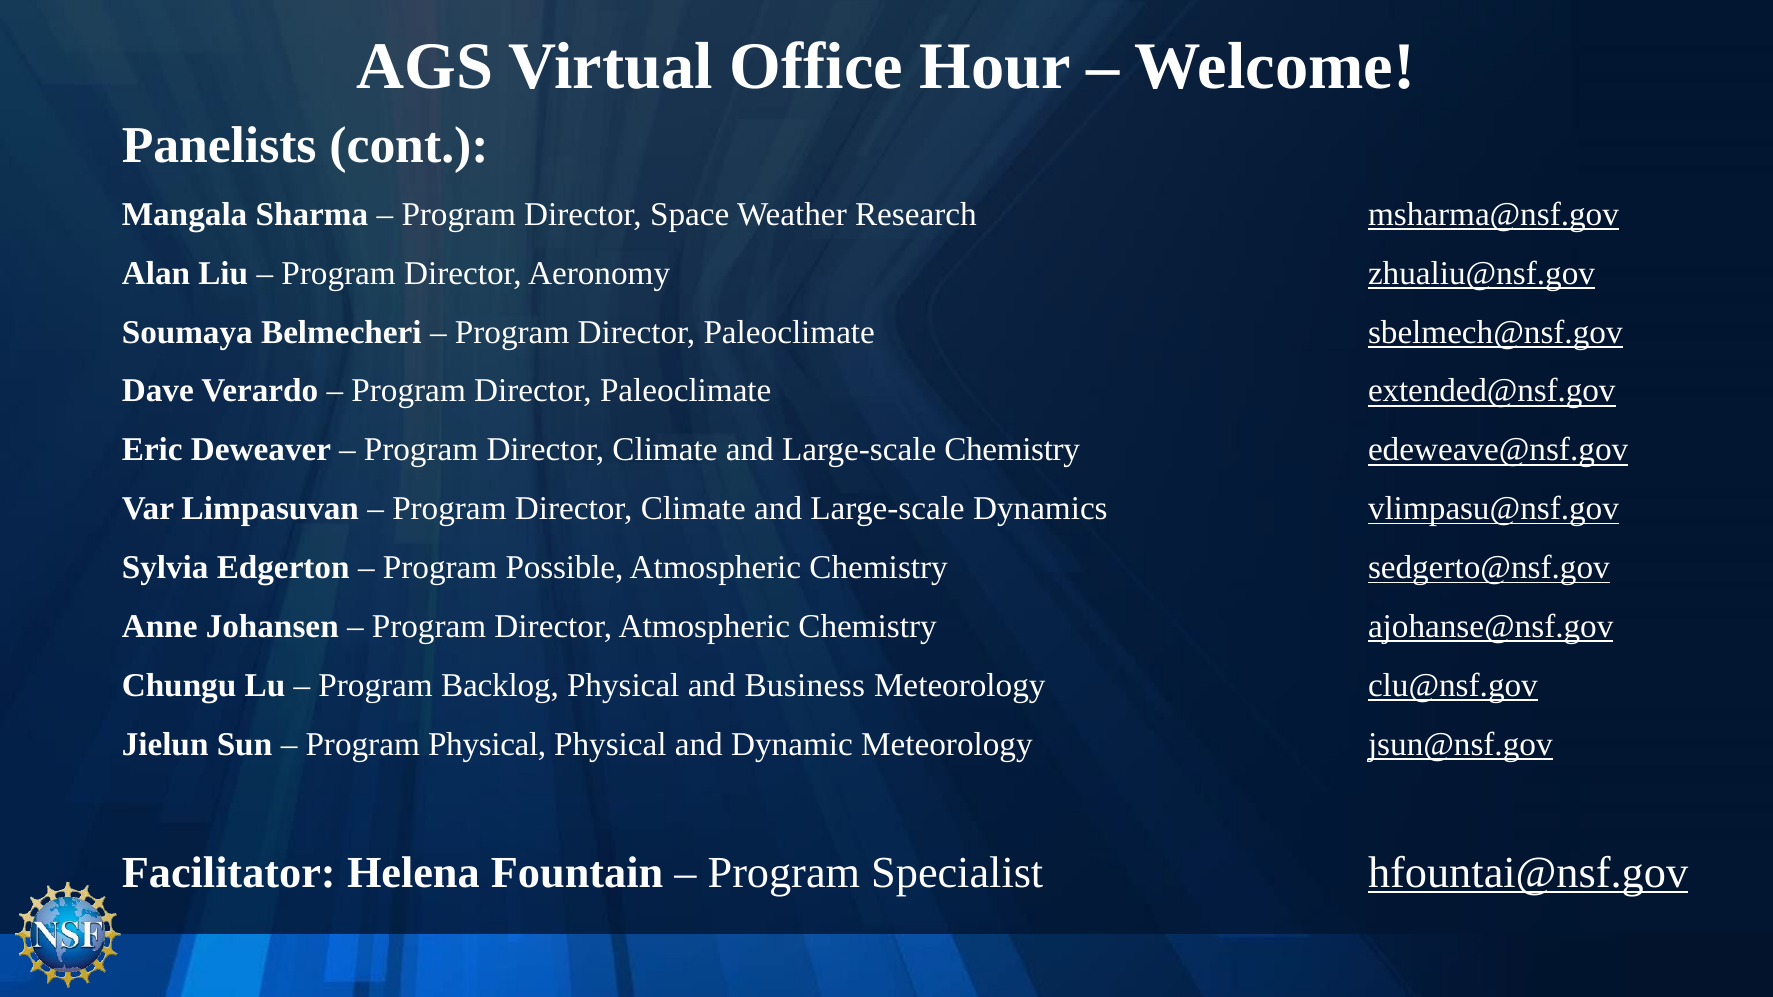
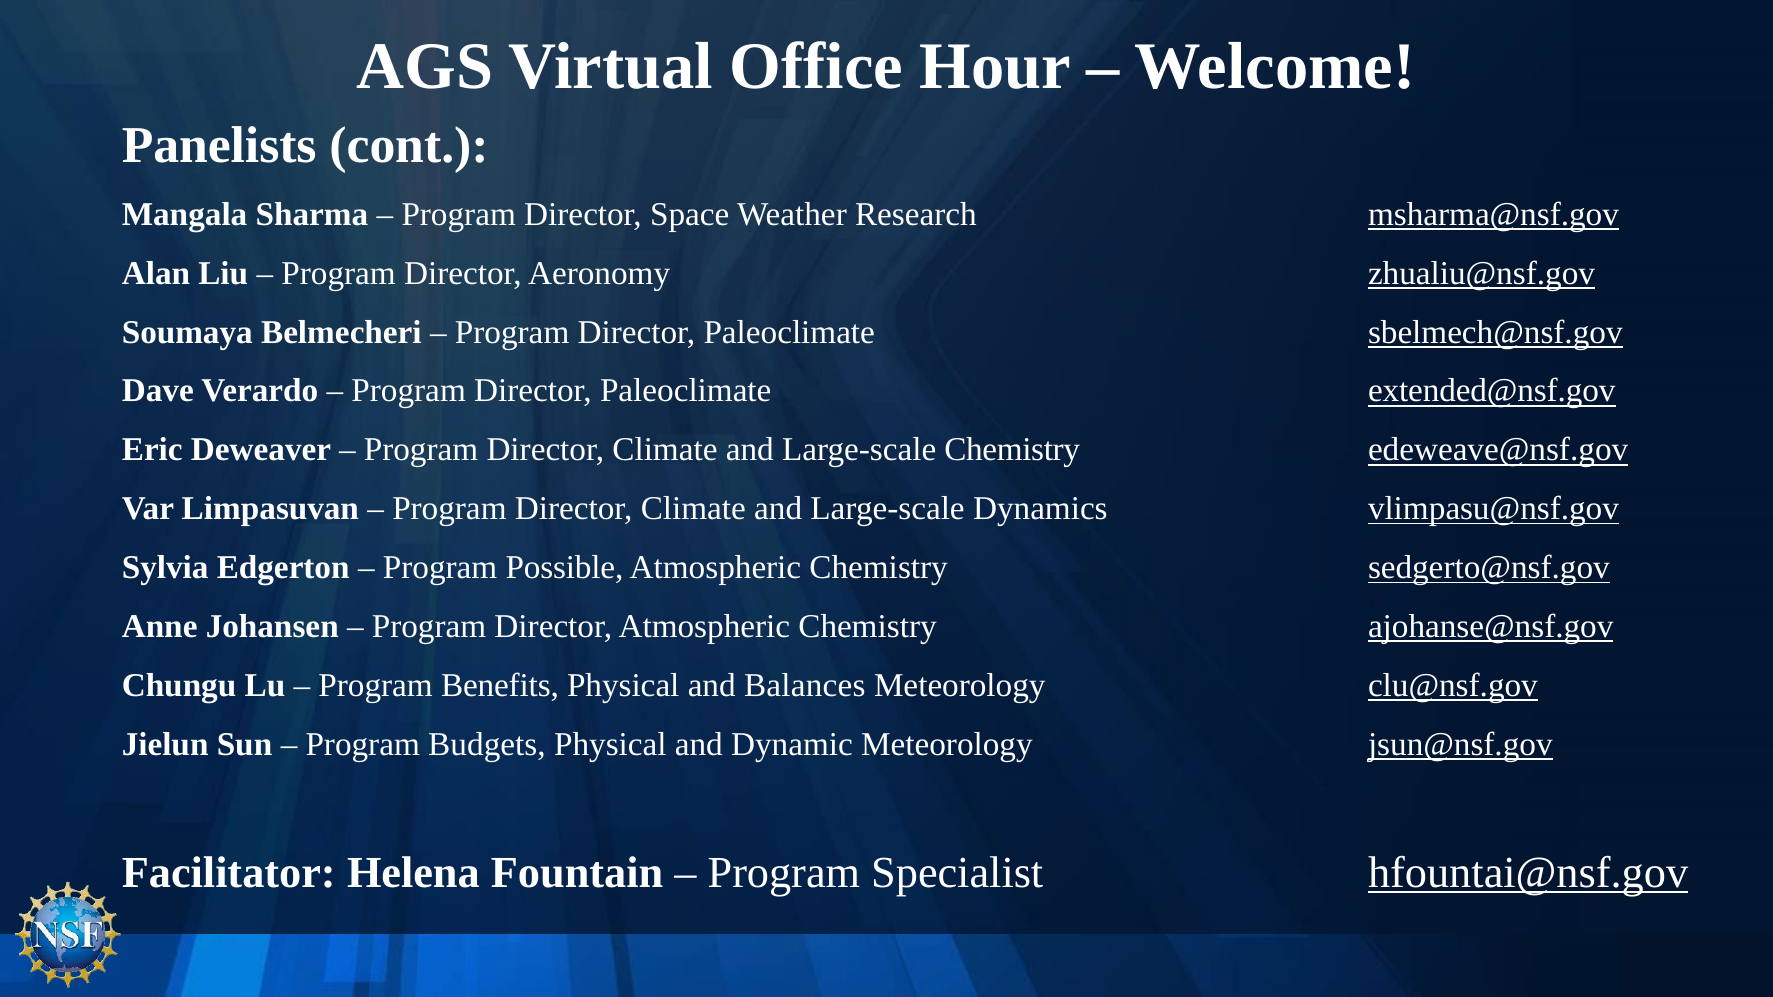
Backlog: Backlog -> Benefits
Business: Business -> Balances
Program Physical: Physical -> Budgets
